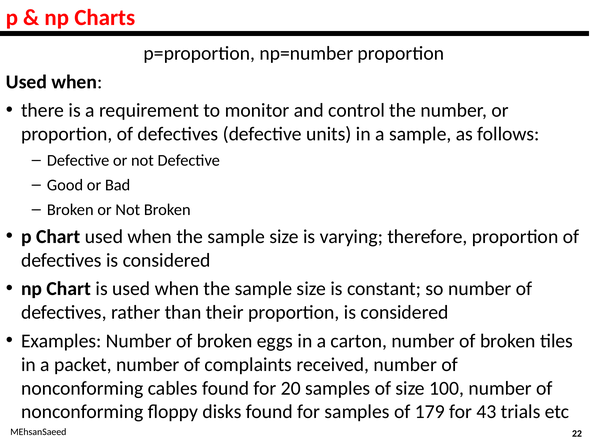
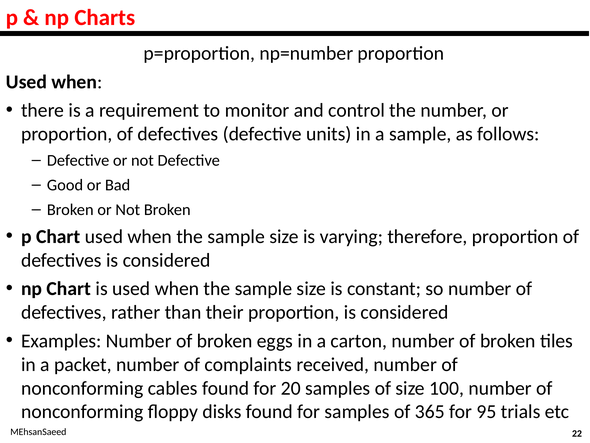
179: 179 -> 365
43: 43 -> 95
